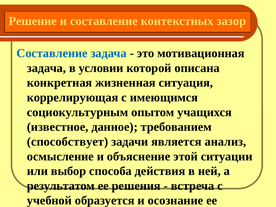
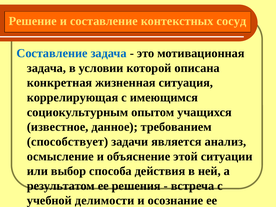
зазор: зазор -> сосуд
образуется: образуется -> делимости
